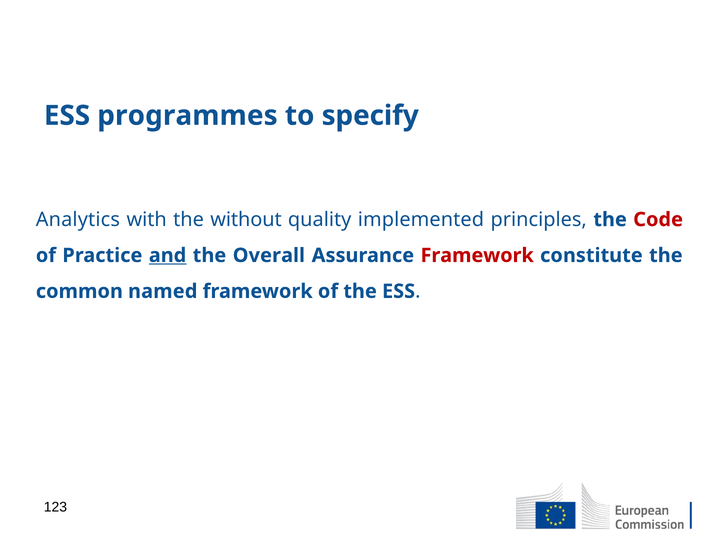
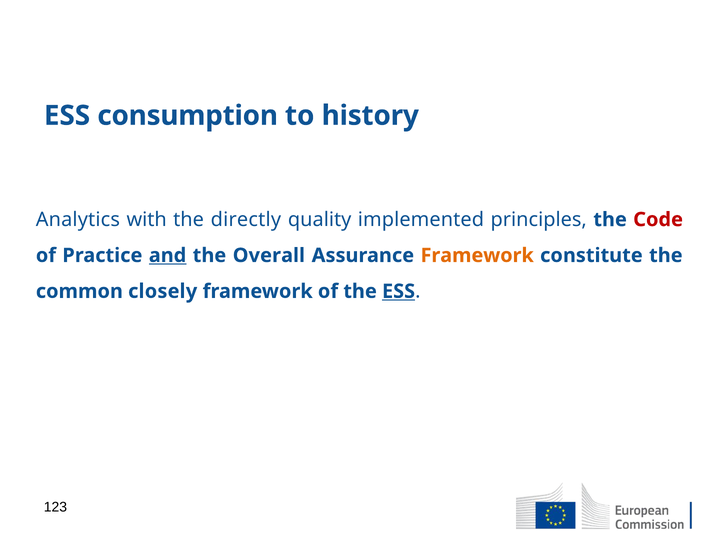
programmes: programmes -> consumption
specify: specify -> history
without: without -> directly
Framework at (477, 255) colour: red -> orange
named: named -> closely
ESS at (399, 291) underline: none -> present
